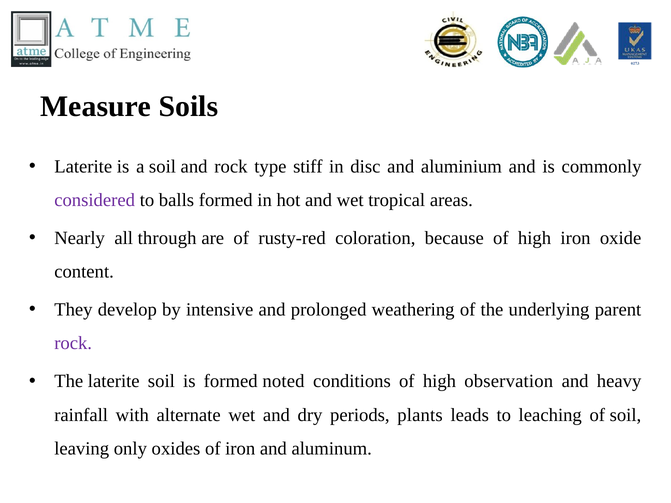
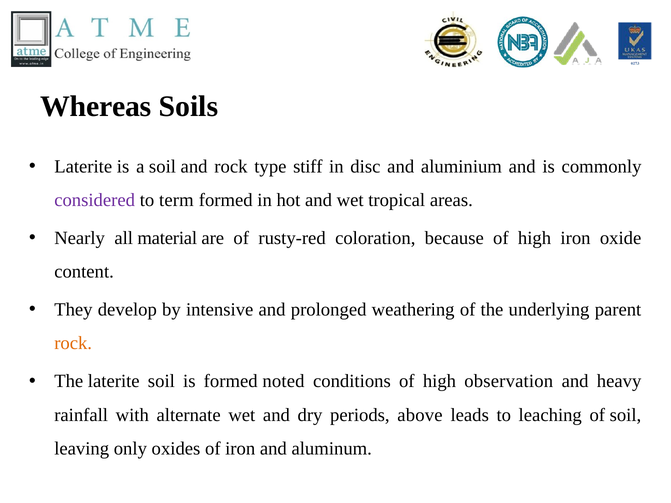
Measure: Measure -> Whereas
balls: balls -> term
through: through -> material
rock at (73, 344) colour: purple -> orange
plants: plants -> above
